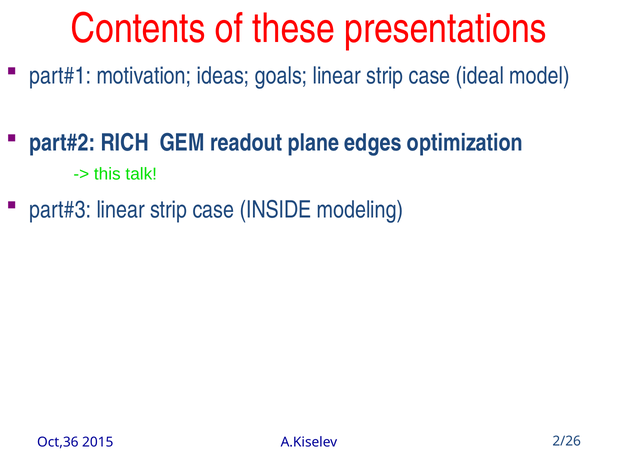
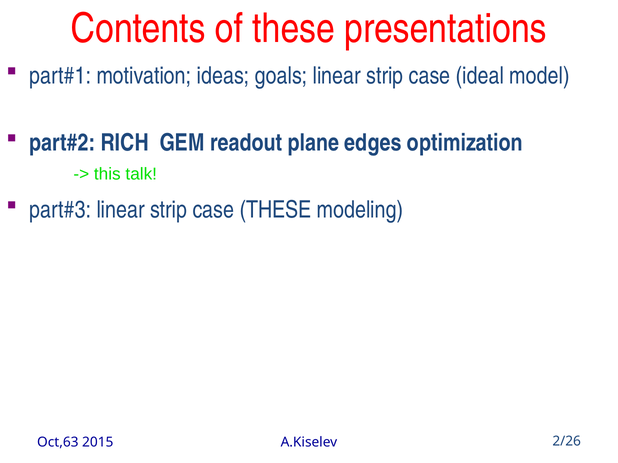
case INSIDE: INSIDE -> THESE
Oct,36: Oct,36 -> Oct,63
